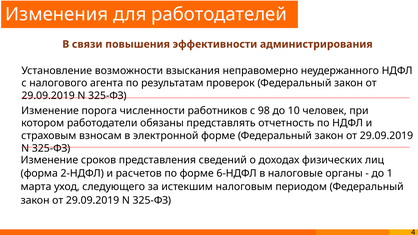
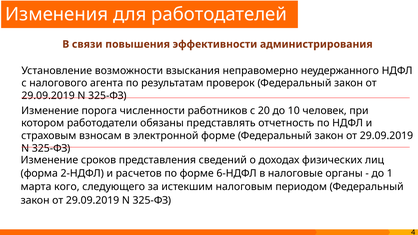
98: 98 -> 20
уход: уход -> кого
